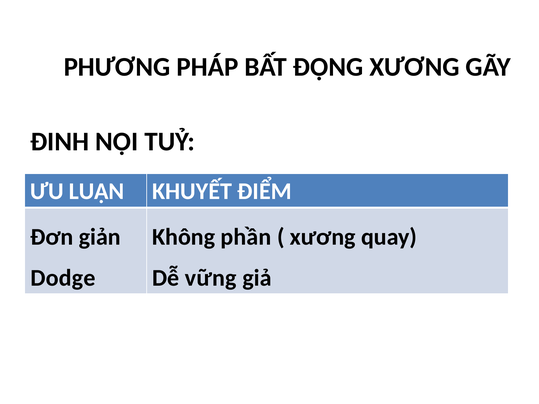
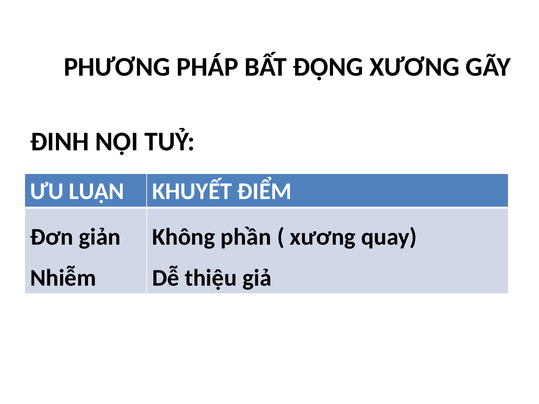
Dodge: Dodge -> Nhiễm
vững: vững -> thiệu
